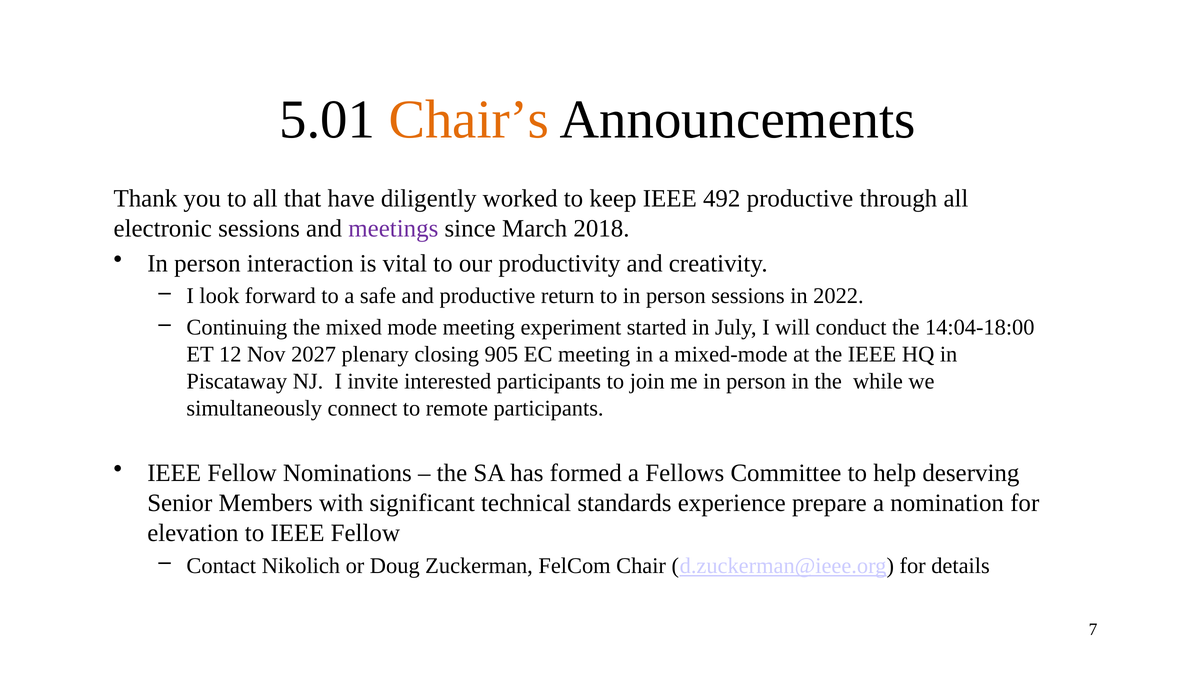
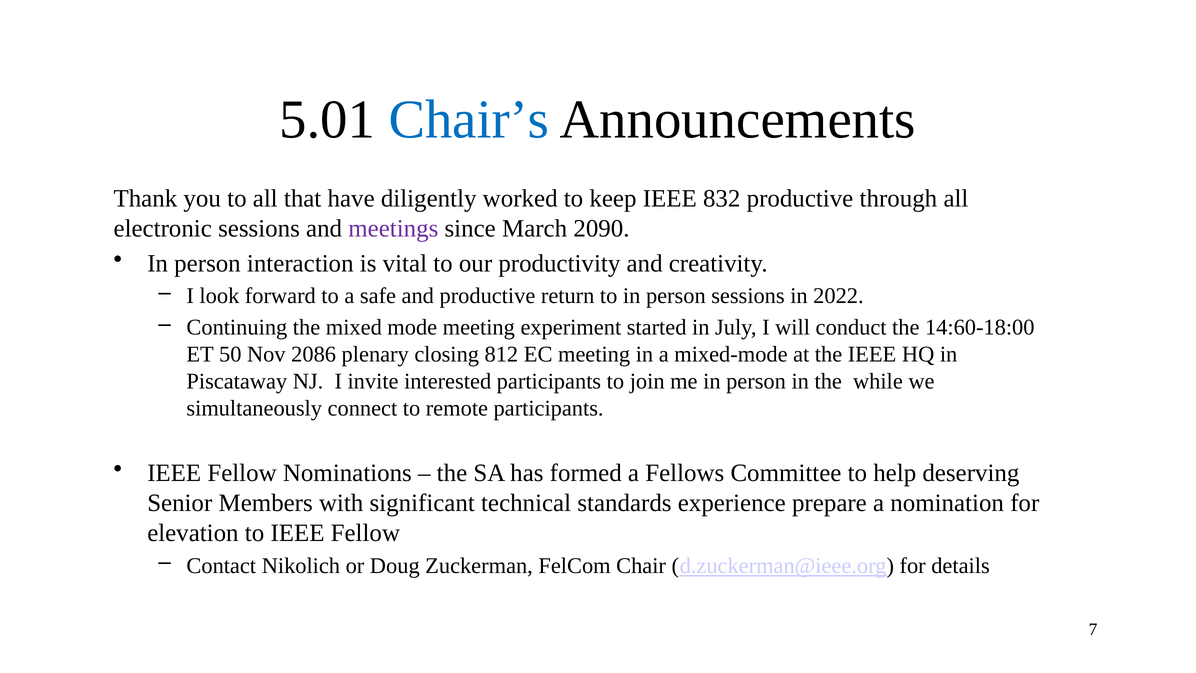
Chair’s colour: orange -> blue
492: 492 -> 832
2018: 2018 -> 2090
14:04-18:00: 14:04-18:00 -> 14:60-18:00
12: 12 -> 50
2027: 2027 -> 2086
905: 905 -> 812
